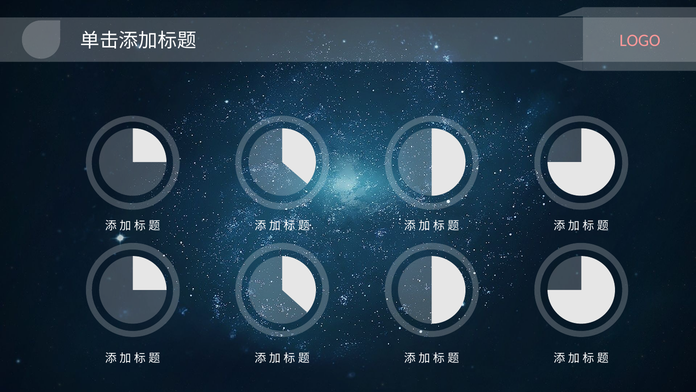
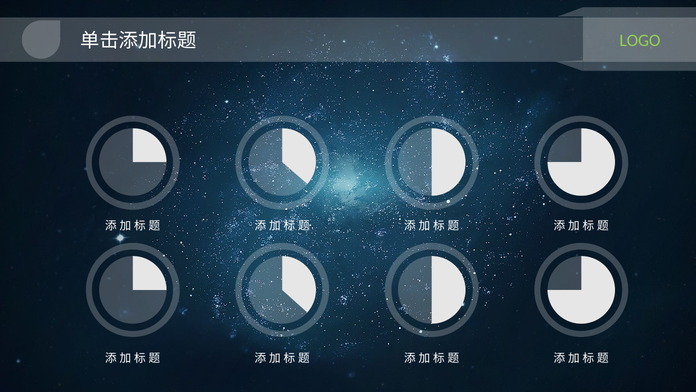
LOGO colour: pink -> light green
